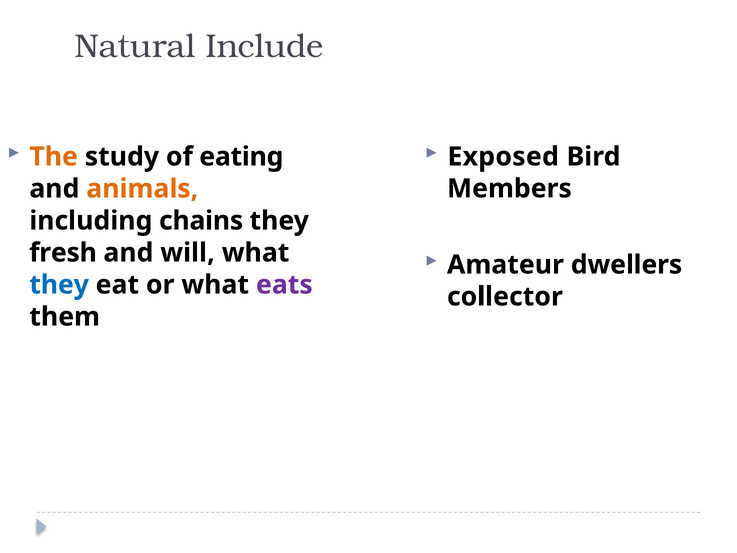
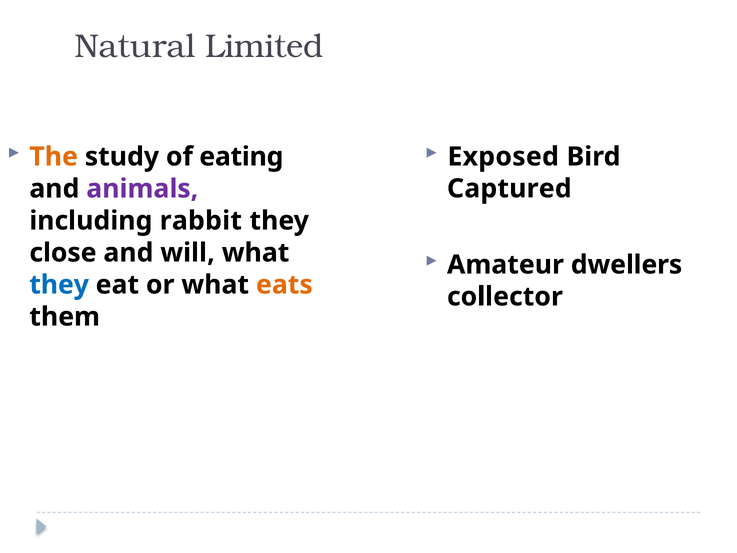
Include: Include -> Limited
Members: Members -> Captured
animals colour: orange -> purple
chains: chains -> rabbit
fresh: fresh -> close
eats colour: purple -> orange
